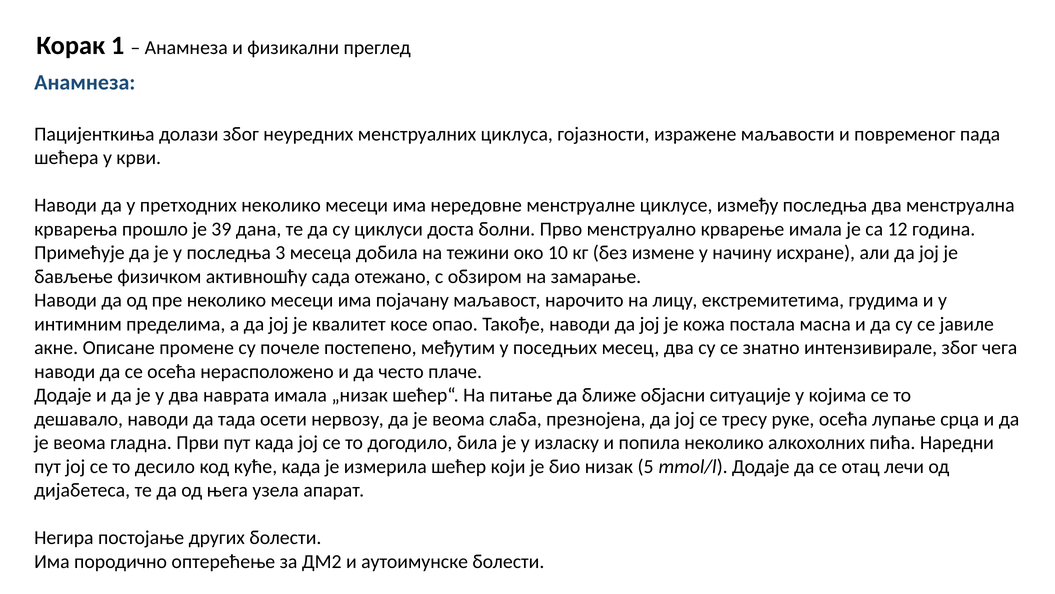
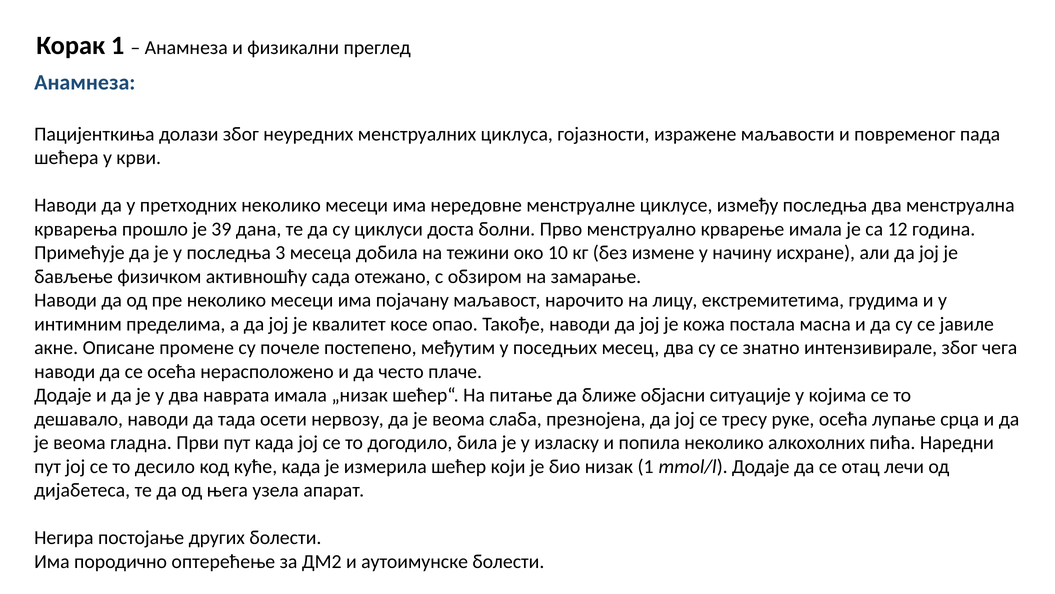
низак 5: 5 -> 1
